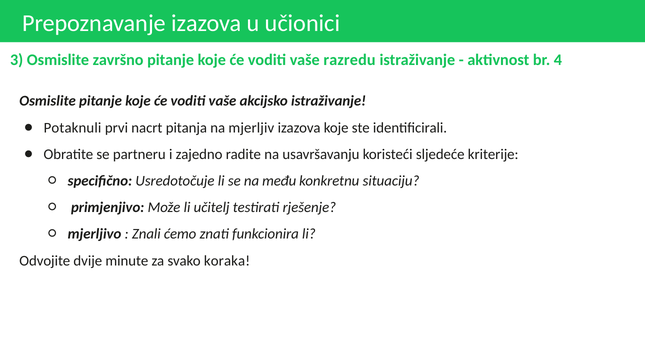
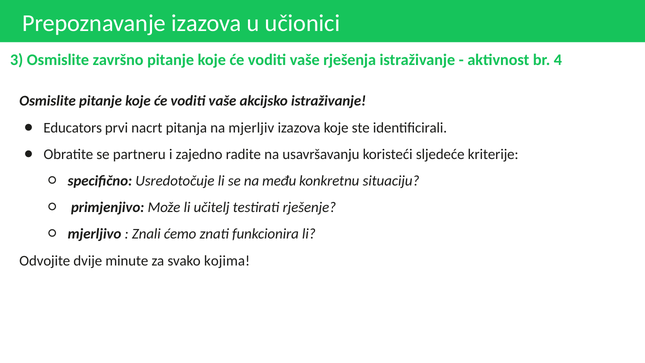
razredu: razredu -> rješenja
Potaknuli: Potaknuli -> Educators
koraka: koraka -> kojima
